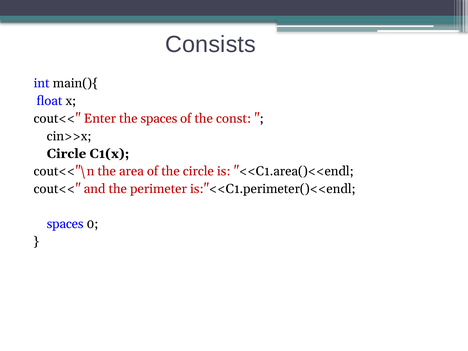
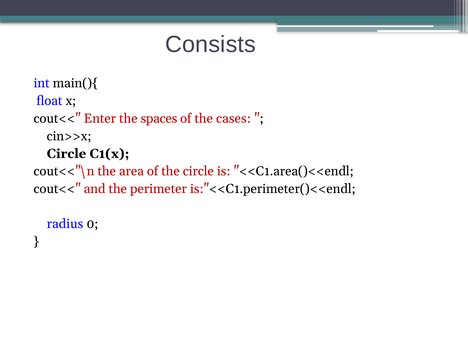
const: const -> cases
spaces at (65, 224): spaces -> radius
